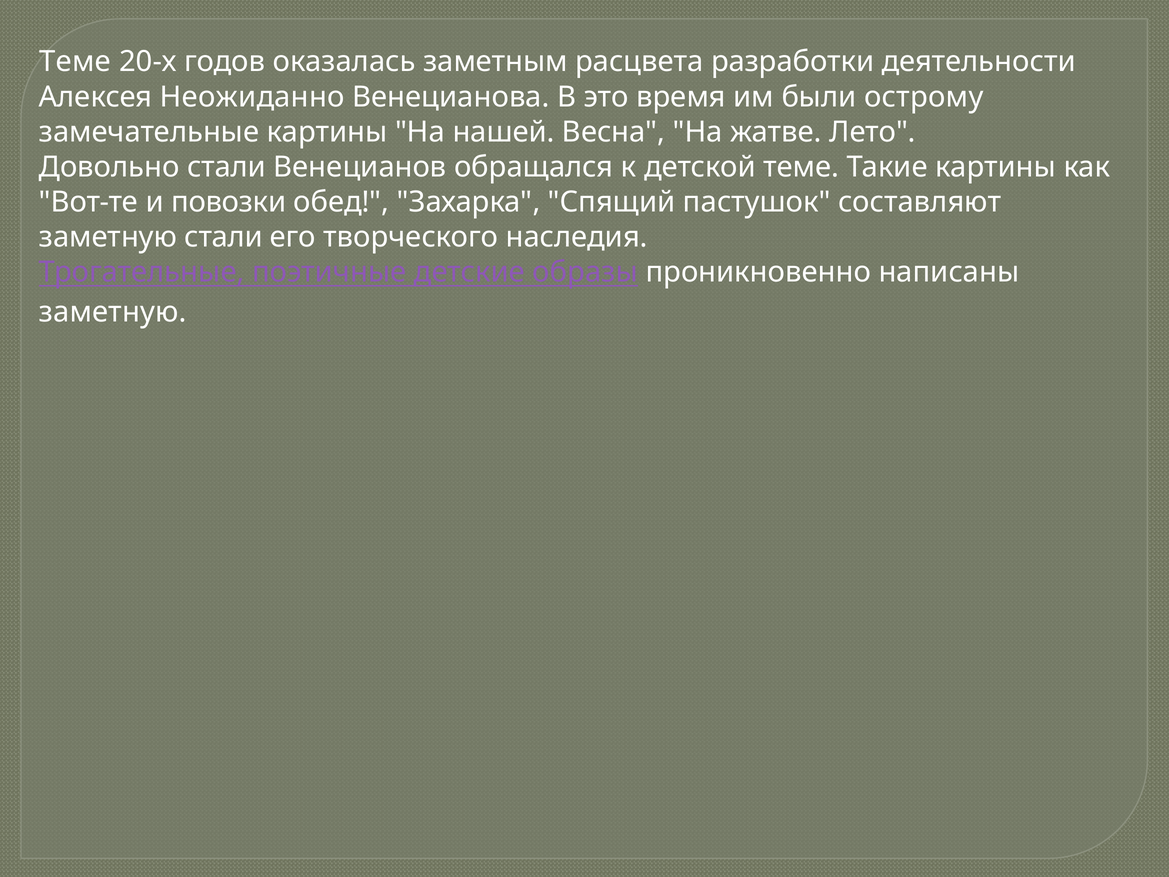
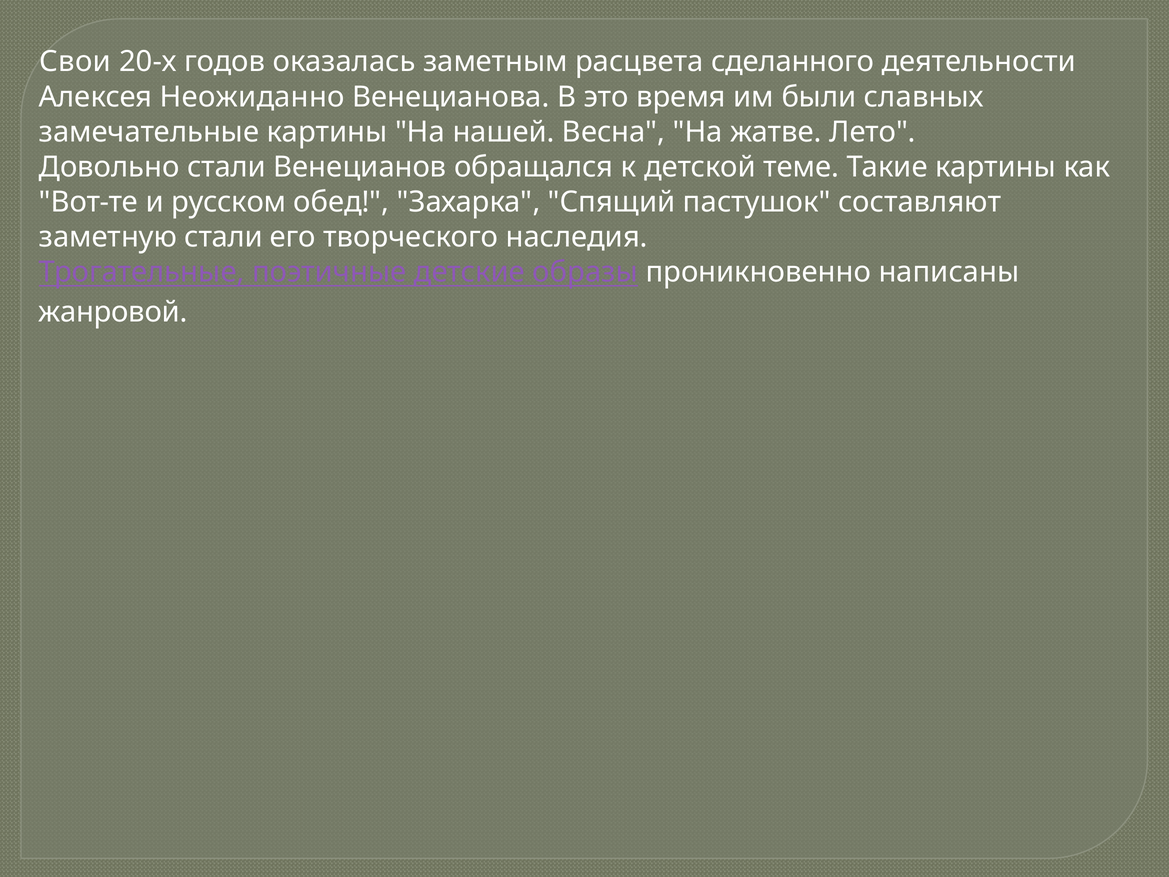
Теме at (75, 62): Теме -> Свои
разработки: разработки -> сделанного
острому: острому -> славных
повозки: повозки -> русском
заметную at (113, 312): заметную -> жанровой
